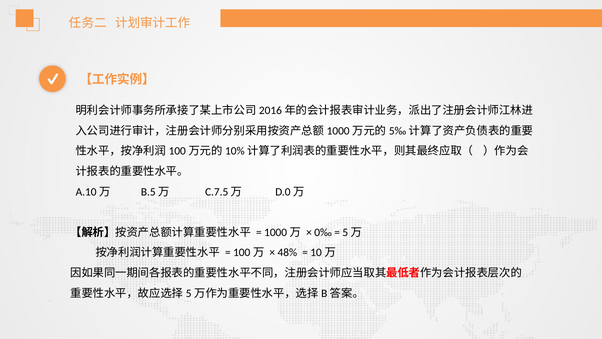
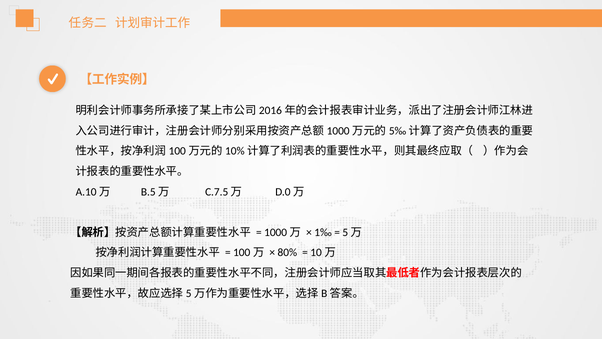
0‰: 0‰ -> 1‰
48%: 48% -> 80%
